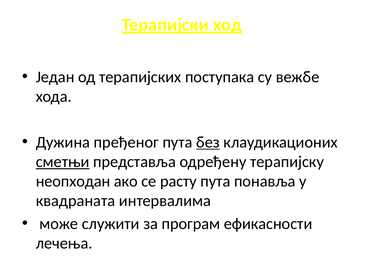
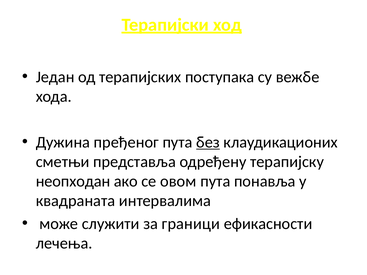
сметњи underline: present -> none
расту: расту -> овом
програм: програм -> граници
